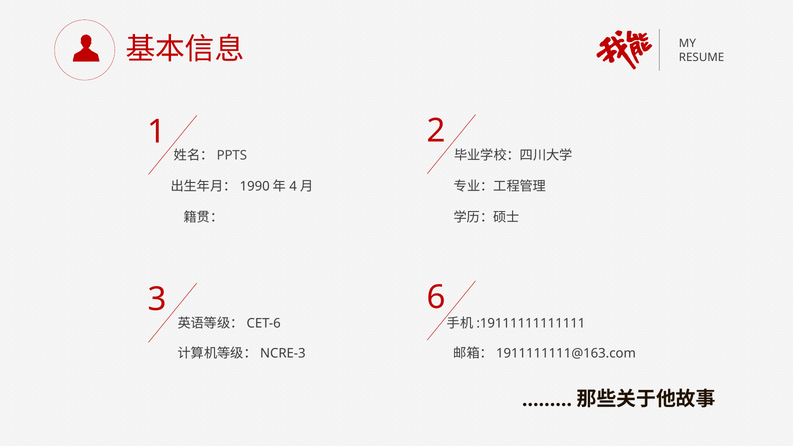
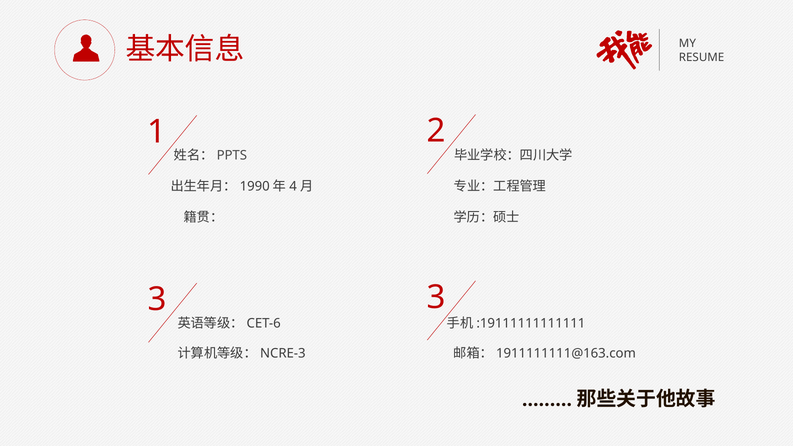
3 6: 6 -> 3
